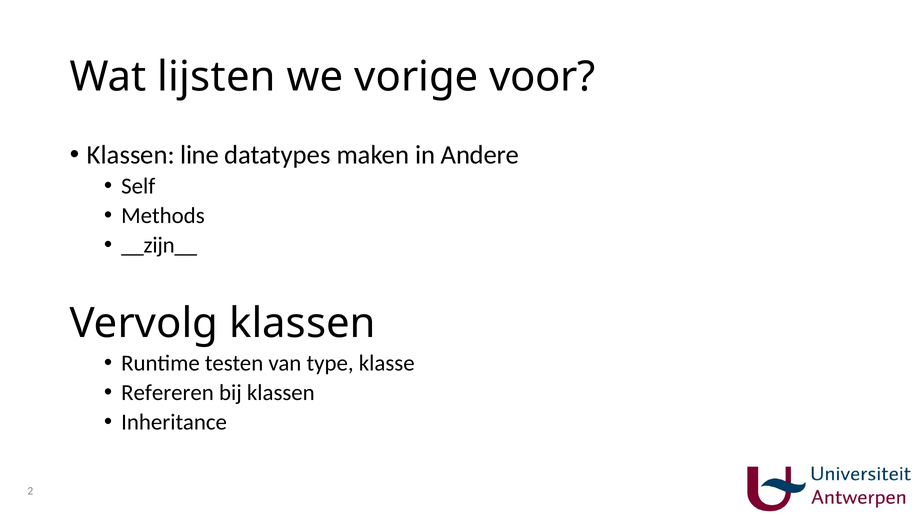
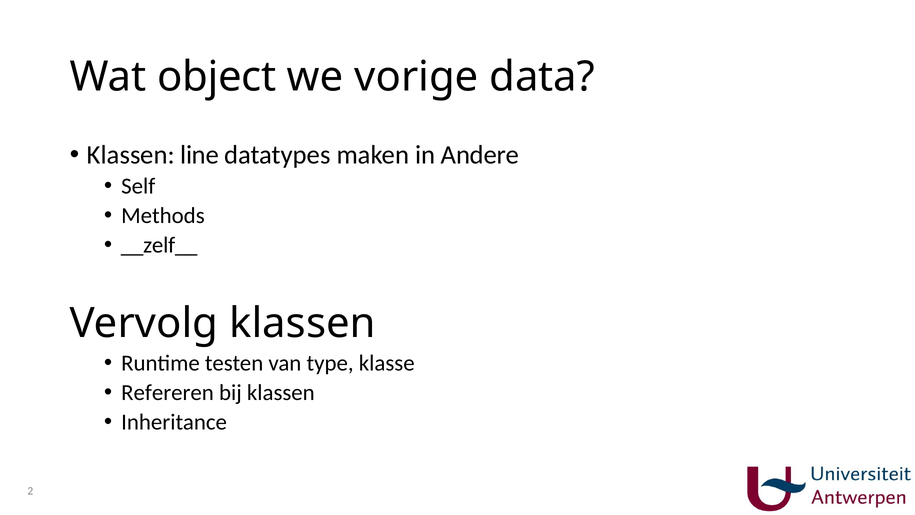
lijsten: lijsten -> object
voor: voor -> data
__zijn__: __zijn__ -> __zelf__
